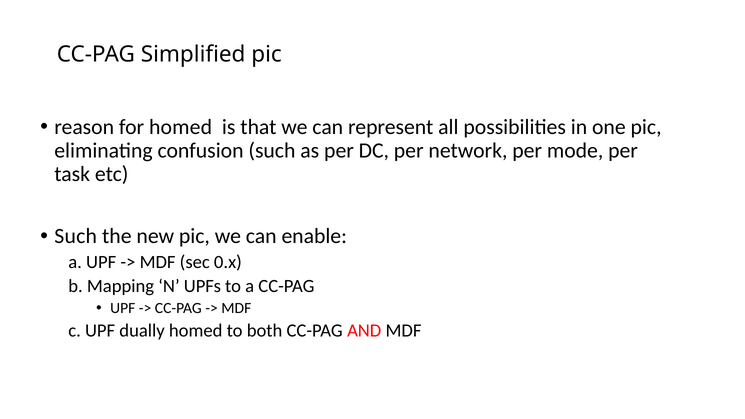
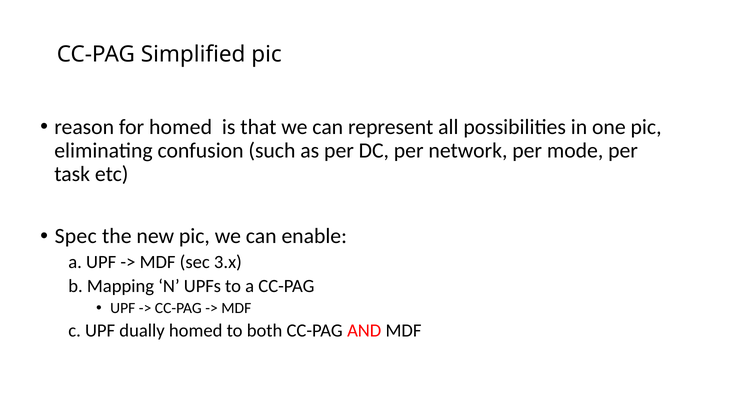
Such at (76, 236): Such -> Spec
0.x: 0.x -> 3.x
